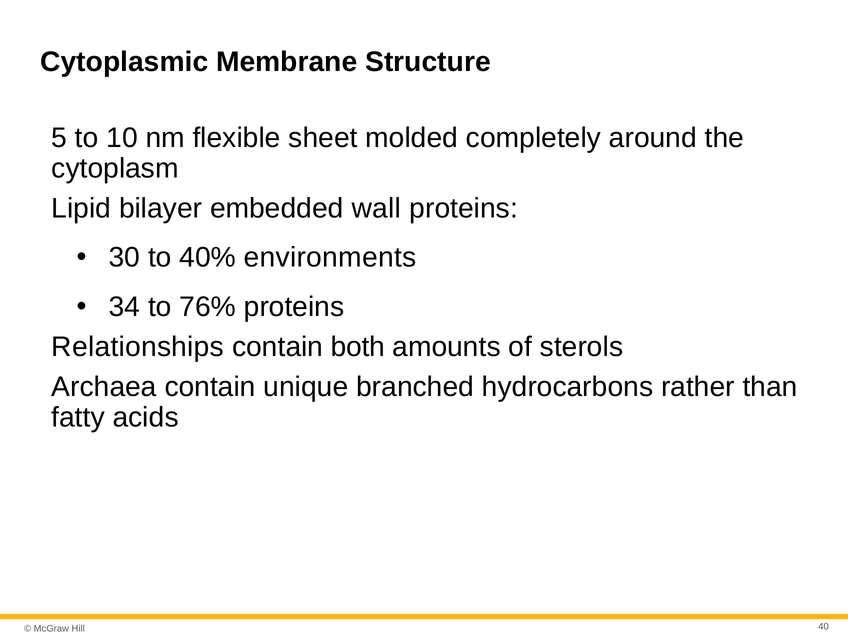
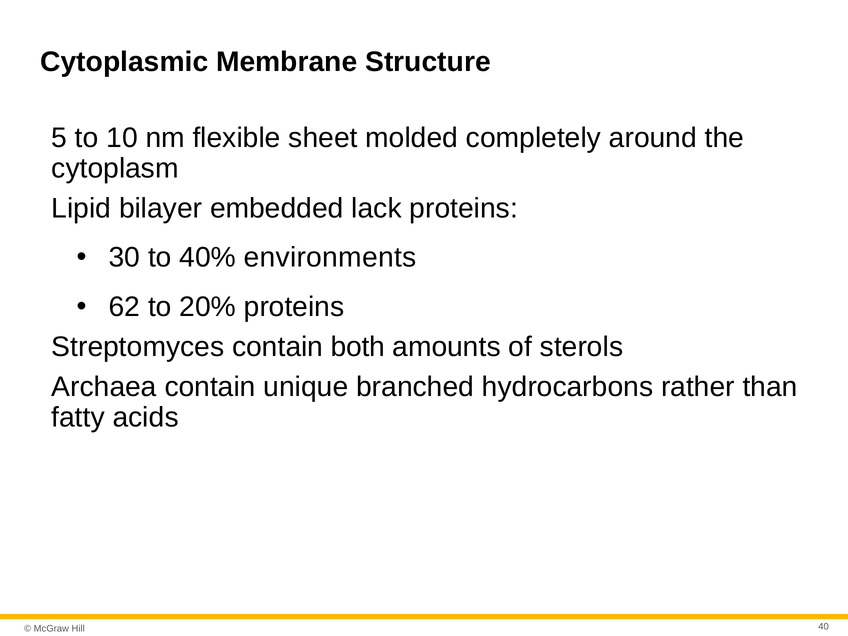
wall: wall -> lack
34: 34 -> 62
76%: 76% -> 20%
Relationships: Relationships -> Streptomyces
